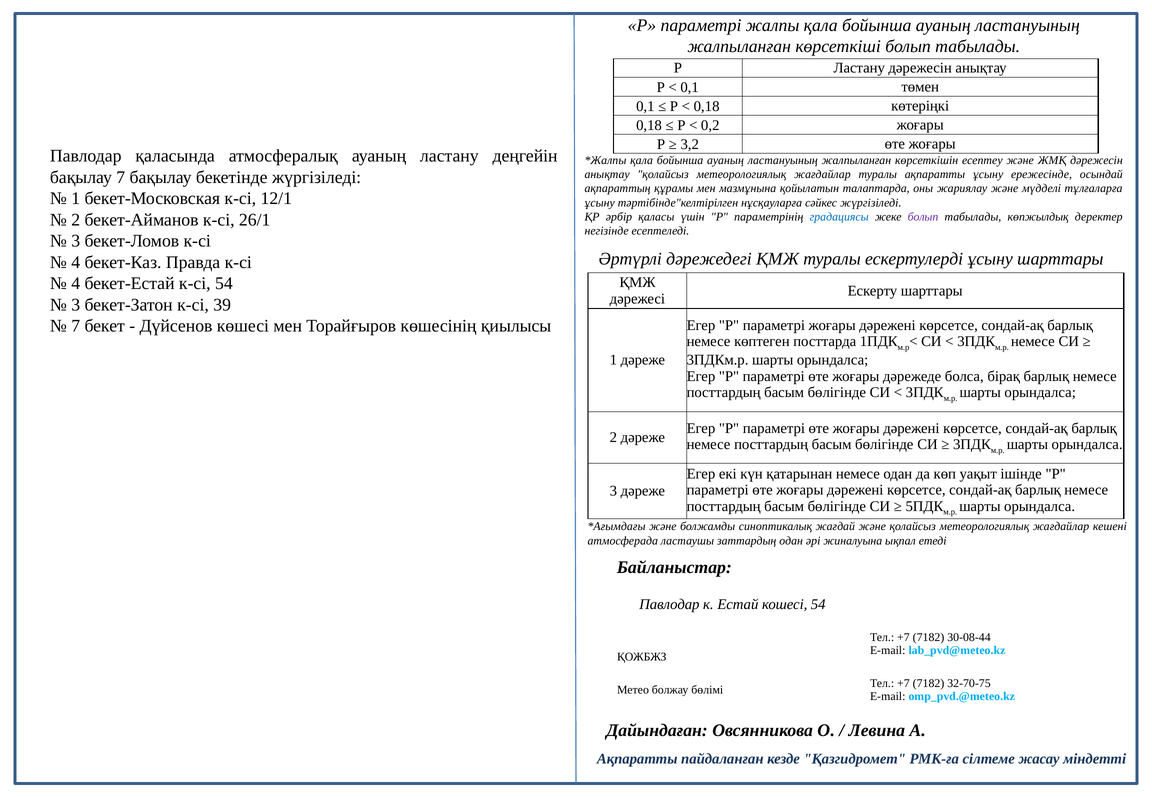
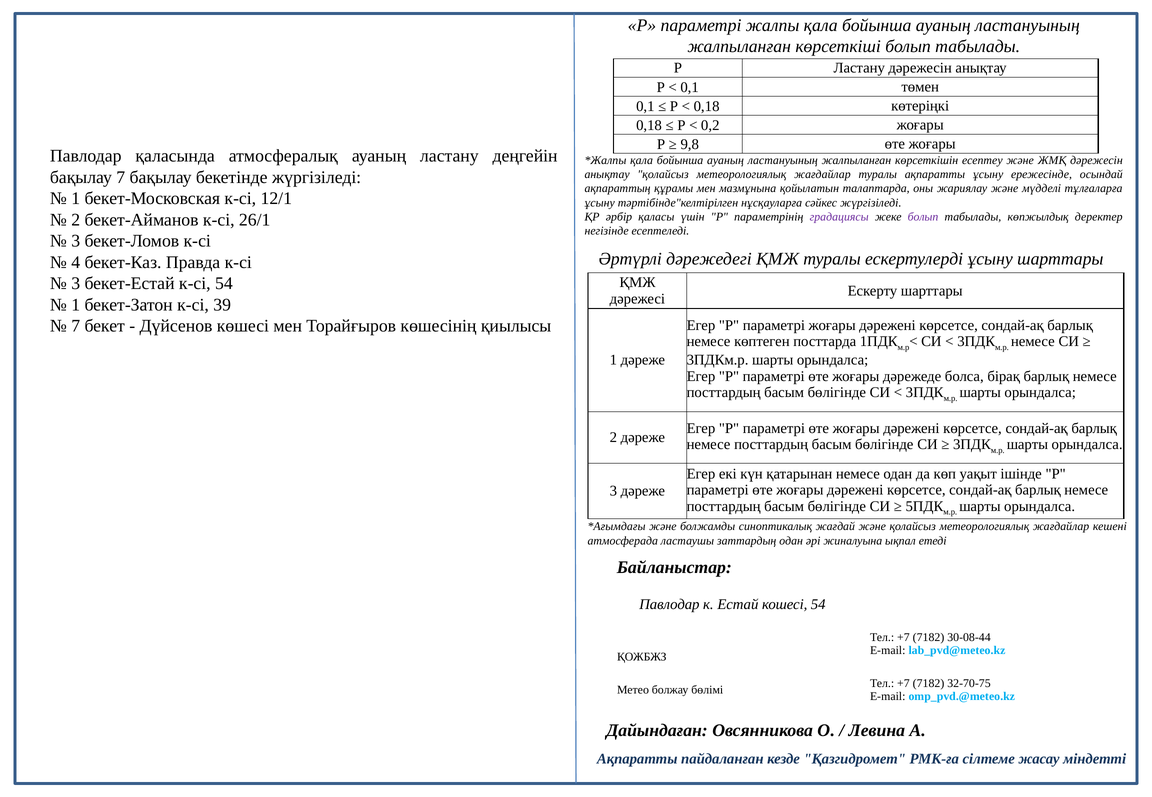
3,2: 3,2 -> 9,8
градациясы colour: blue -> purple
4 at (76, 284): 4 -> 3
3 at (76, 305): 3 -> 1
